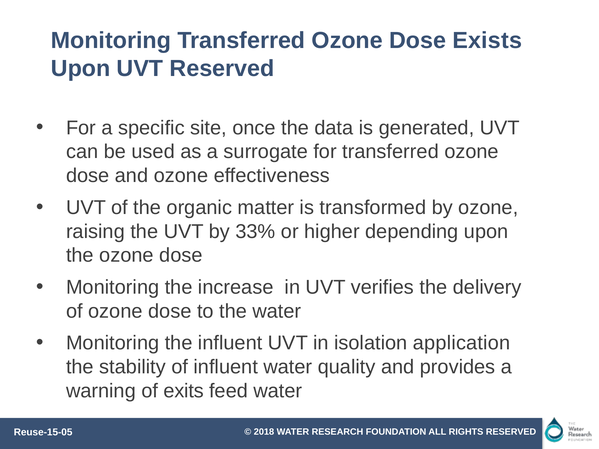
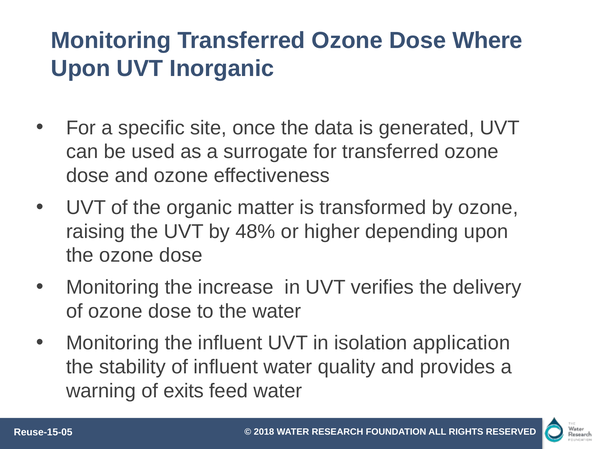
Exists: Exists -> Where
UVT Reserved: Reserved -> Inorganic
33%: 33% -> 48%
